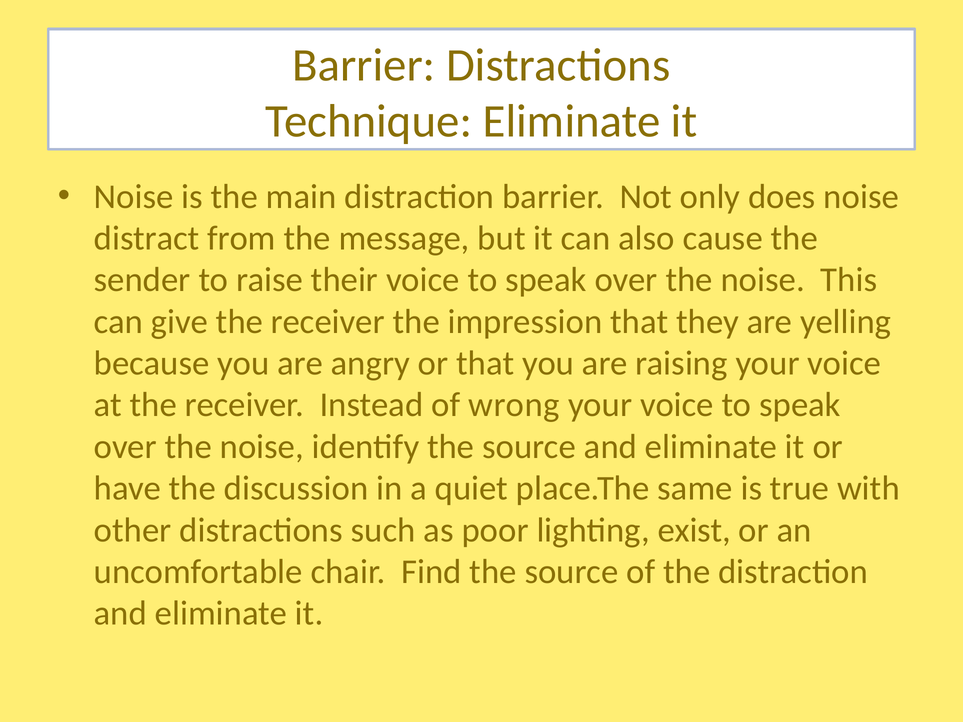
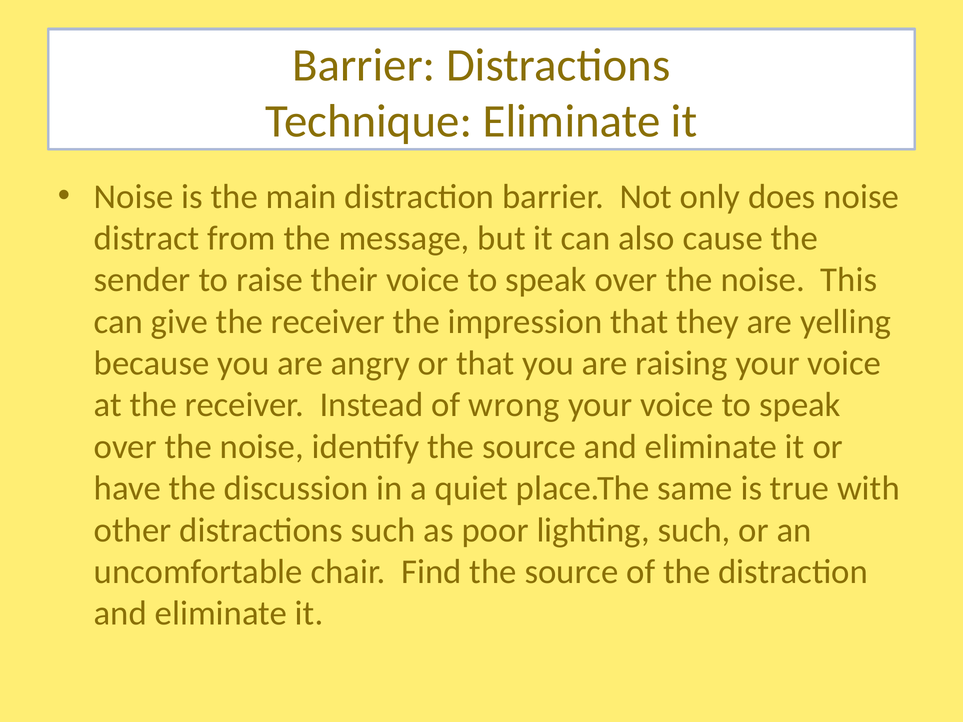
lighting exist: exist -> such
